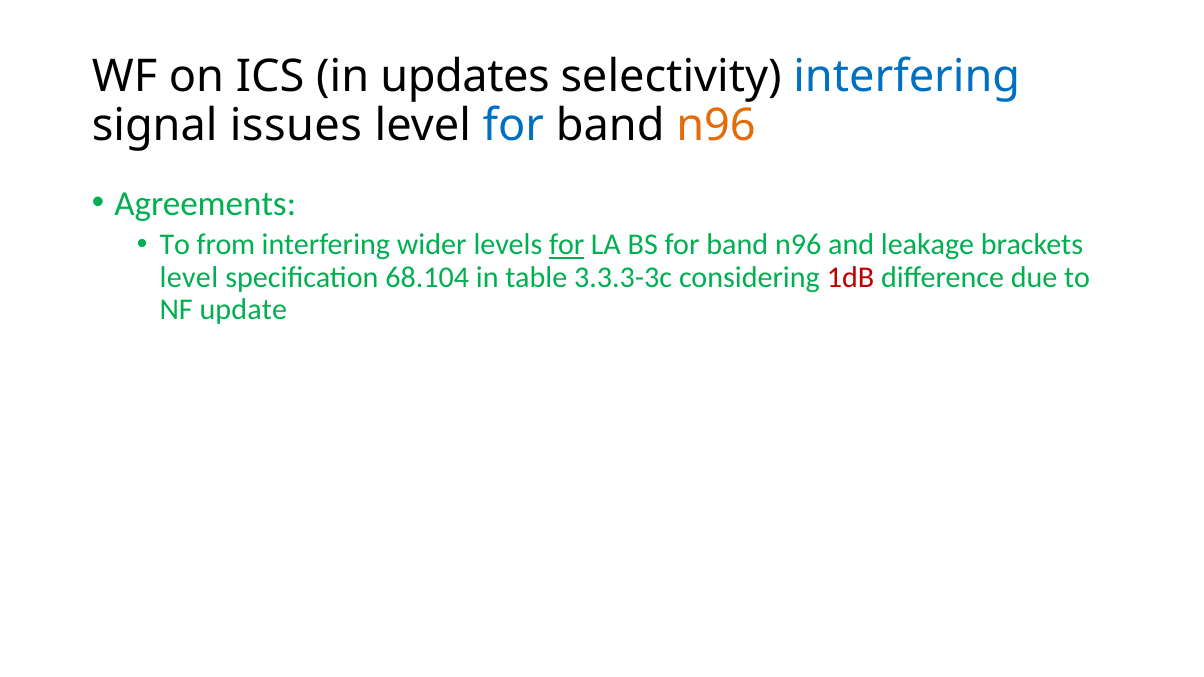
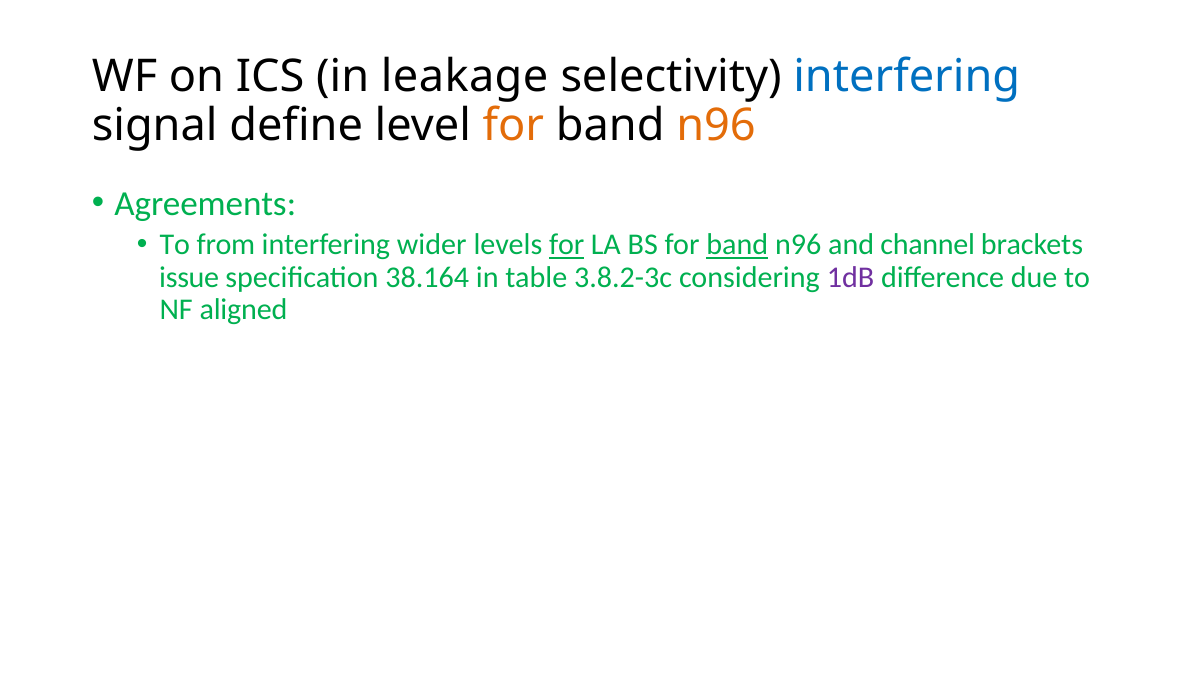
updates: updates -> leakage
issues: issues -> define
for at (513, 126) colour: blue -> orange
band at (737, 245) underline: none -> present
leakage: leakage -> channel
level at (189, 278): level -> issue
68.104: 68.104 -> 38.164
3.3.3-3c: 3.3.3-3c -> 3.8.2-3c
1dB colour: red -> purple
update: update -> aligned
